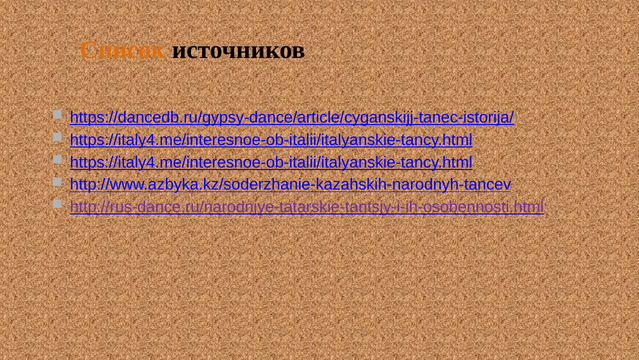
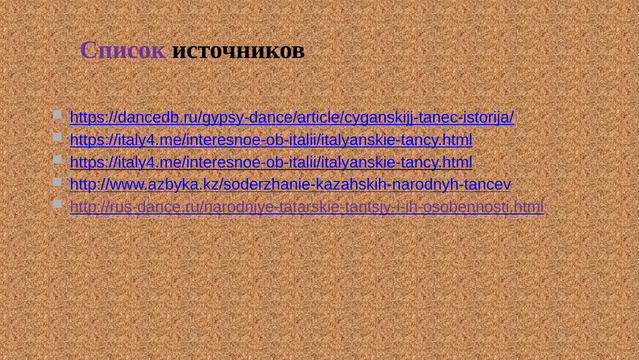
Список colour: orange -> purple
